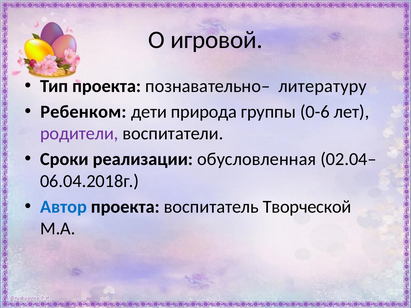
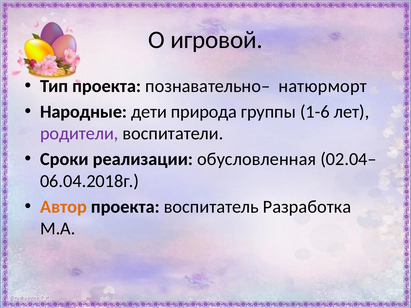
литературу: литературу -> натюрморт
Ребенком: Ребенком -> Народные
0-6: 0-6 -> 1-6
Автор colour: blue -> orange
Творческой: Творческой -> Разработка
